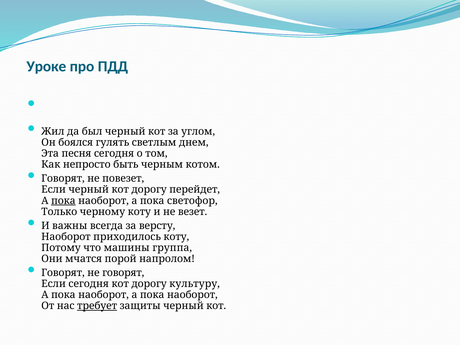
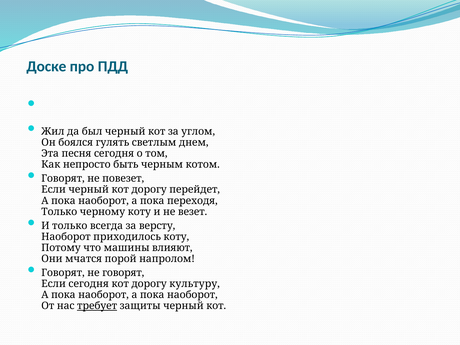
Уроке: Уроке -> Доске
пока at (63, 201) underline: present -> none
светофор: светофор -> переходя
И важны: важны -> только
группа: группа -> влияют
